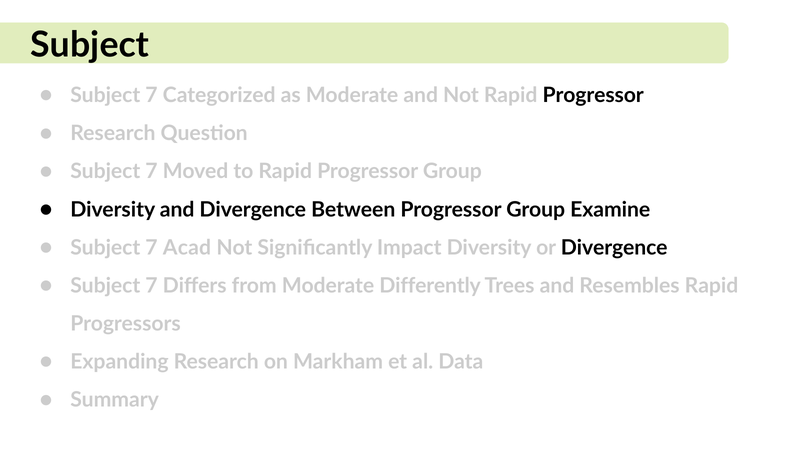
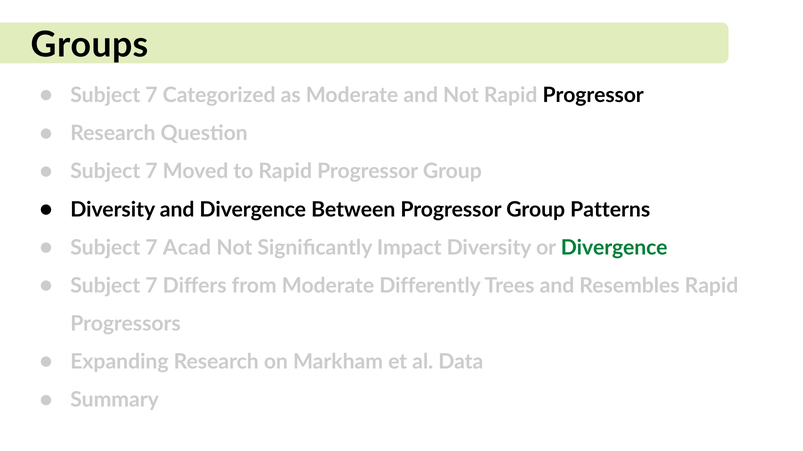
Subject at (90, 45): Subject -> Groups
Examine: Examine -> Patterns
Divergence at (614, 248) colour: black -> green
